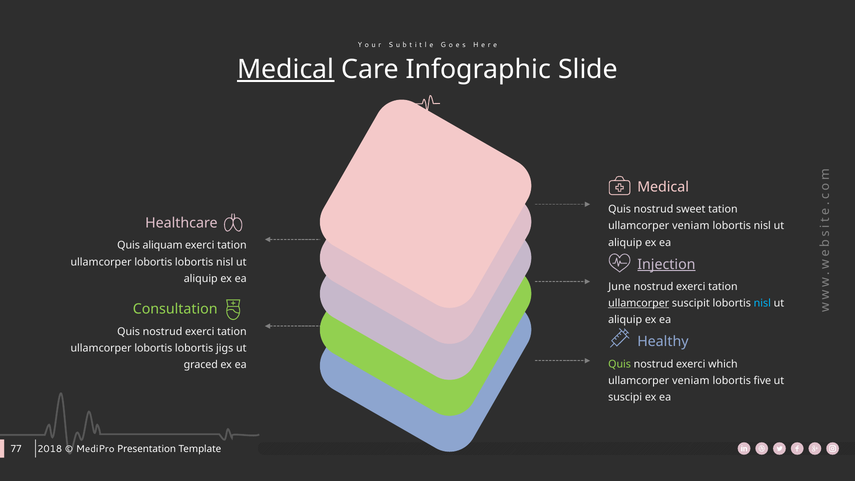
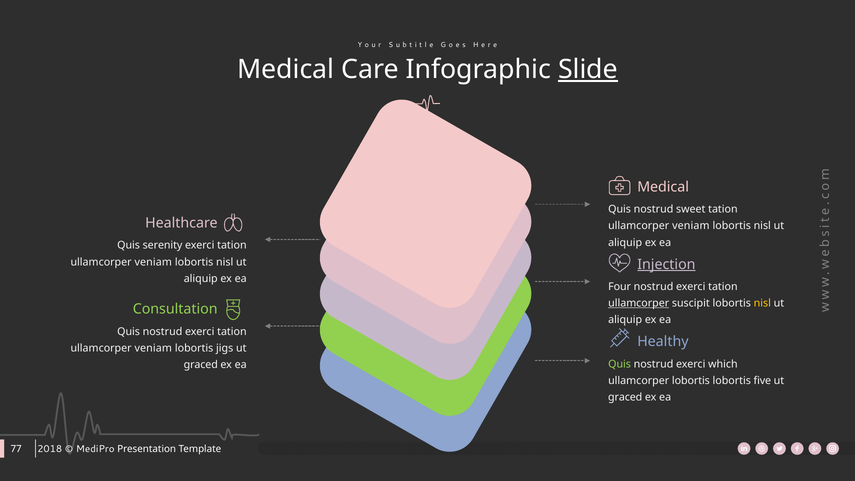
Medical at (286, 70) underline: present -> none
Slide underline: none -> present
aliquam: aliquam -> serenity
lobortis at (153, 262): lobortis -> veniam
June: June -> Four
nisl at (762, 303) colour: light blue -> yellow
lobortis at (153, 348): lobortis -> veniam
veniam at (691, 381): veniam -> lobortis
suscipi at (625, 397): suscipi -> graced
